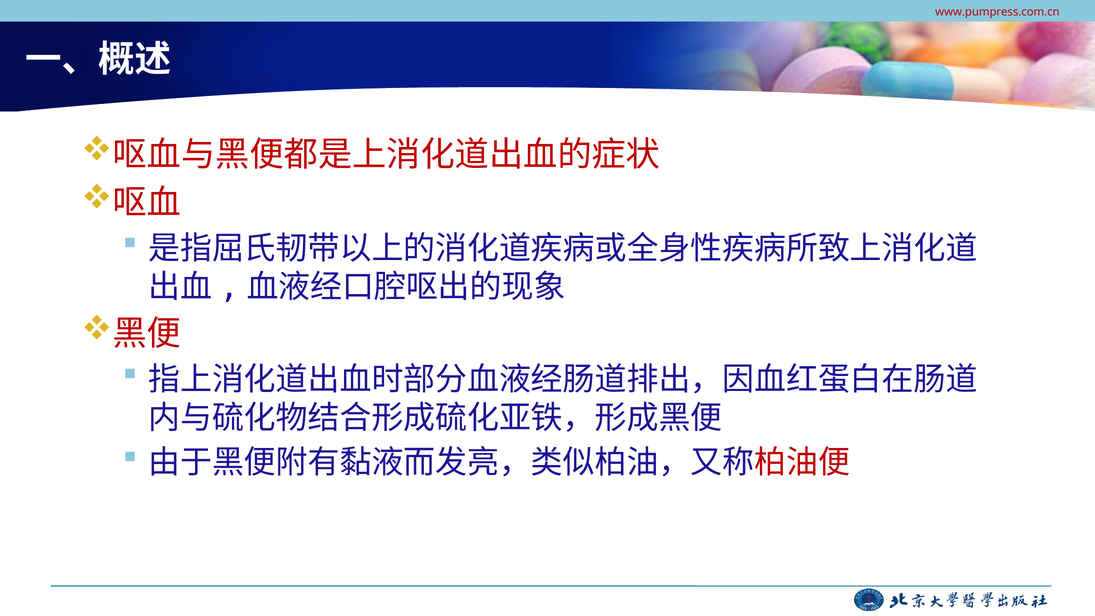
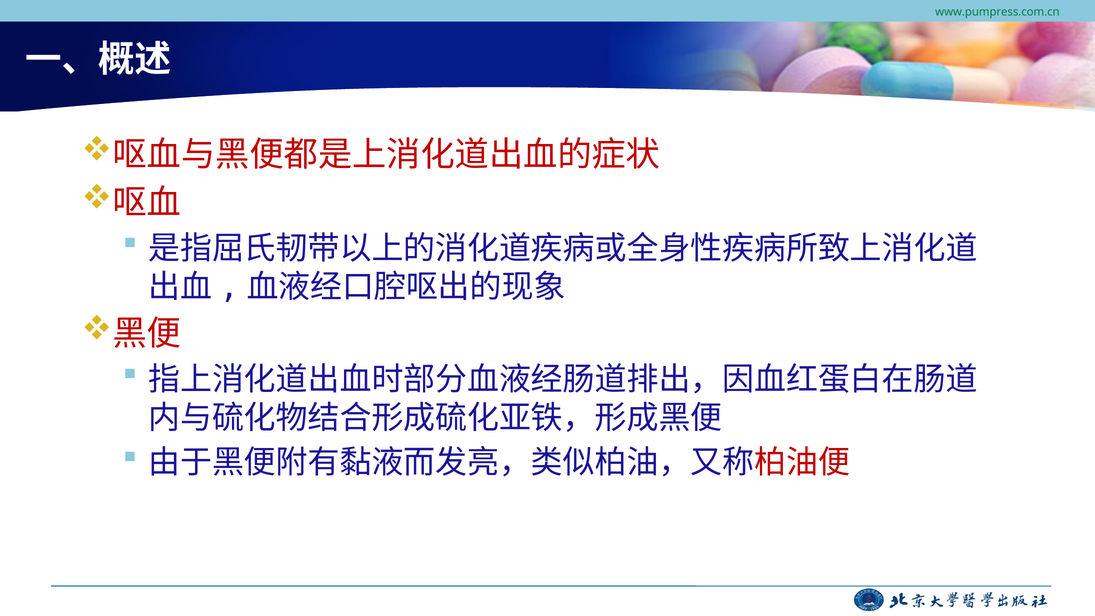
www.pumpress.com.cn colour: red -> green
